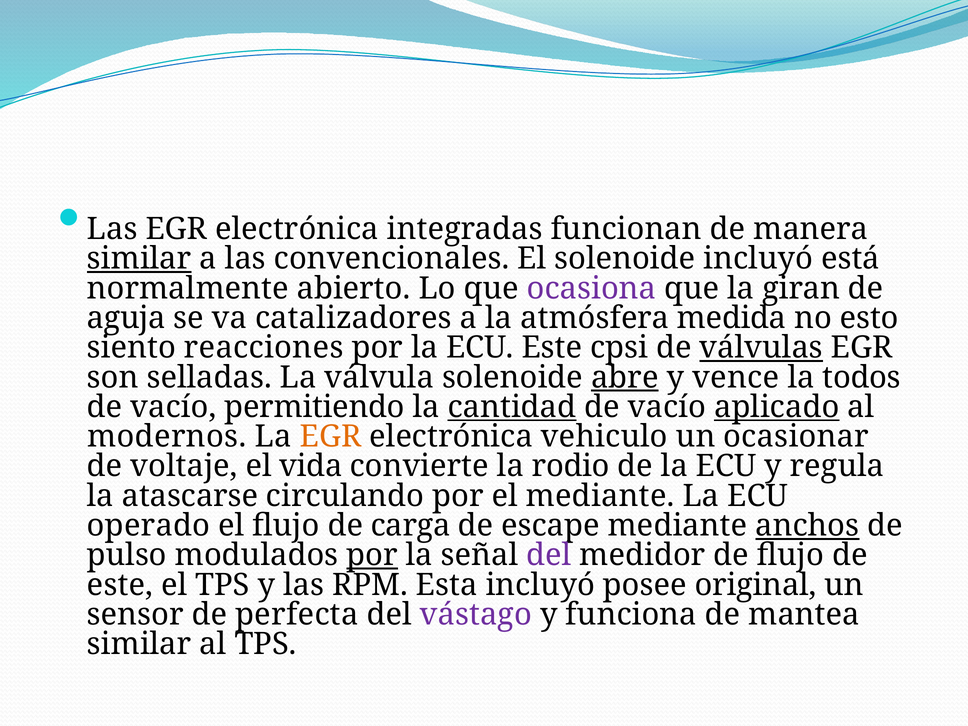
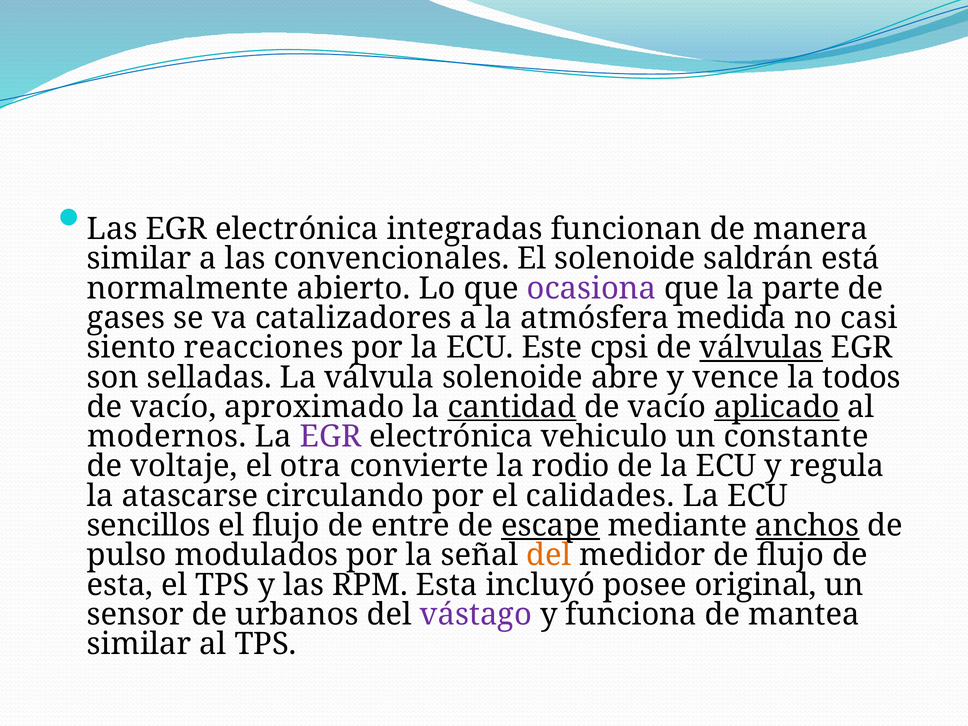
similar at (139, 259) underline: present -> none
solenoide incluyó: incluyó -> saldrán
giran: giran -> parte
aguja: aguja -> gases
esto: esto -> casi
abre underline: present -> none
permitiendo: permitiendo -> aproximado
EGR at (331, 437) colour: orange -> purple
ocasionar: ocasionar -> constante
vida: vida -> otra
el mediante: mediante -> calidades
operado: operado -> sencillos
carga: carga -> entre
escape underline: none -> present
por at (372, 555) underline: present -> none
del at (549, 555) colour: purple -> orange
este at (120, 585): este -> esta
perfecta: perfecta -> urbanos
